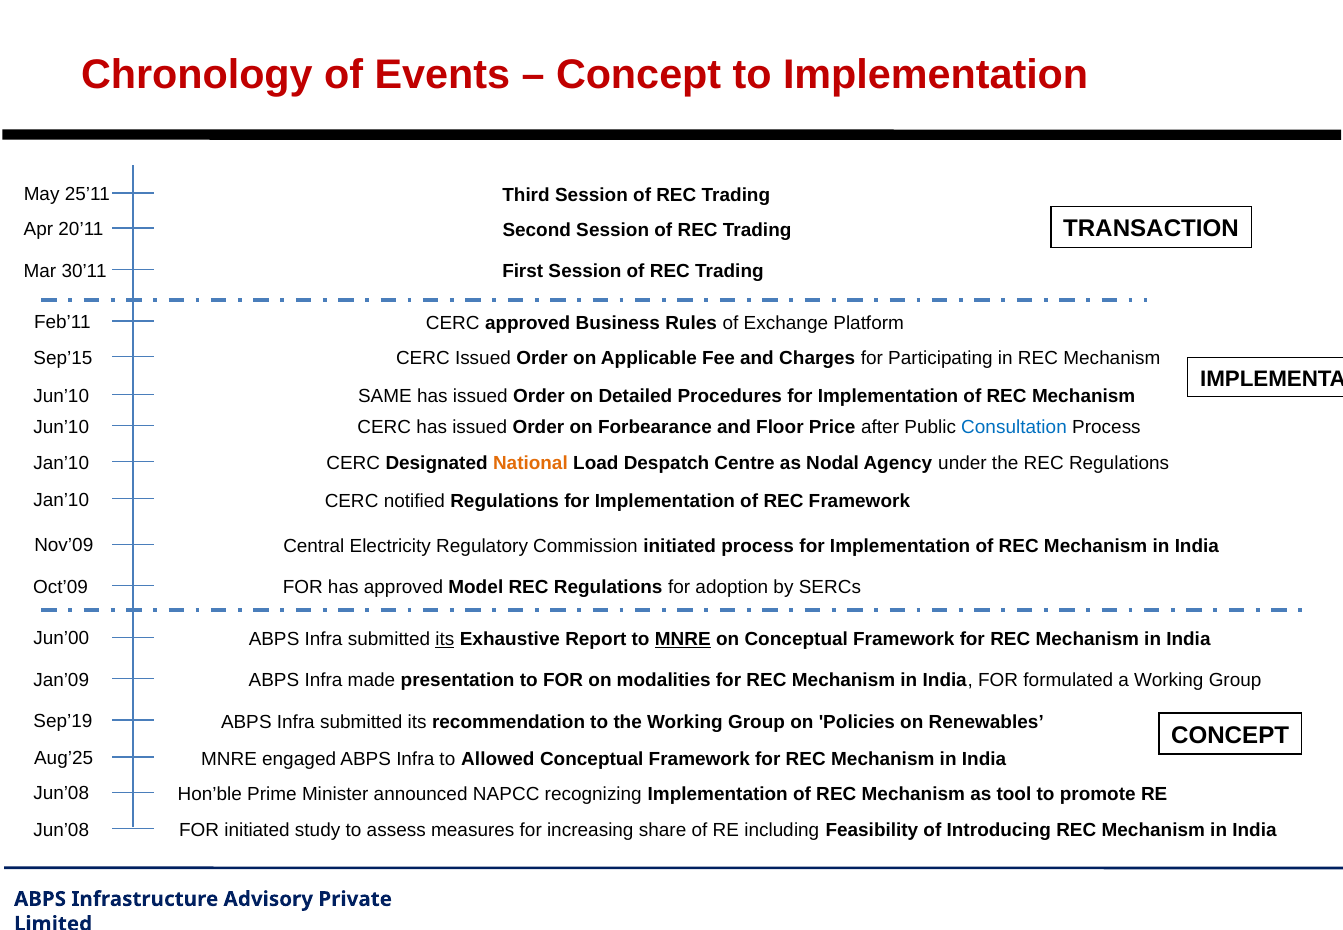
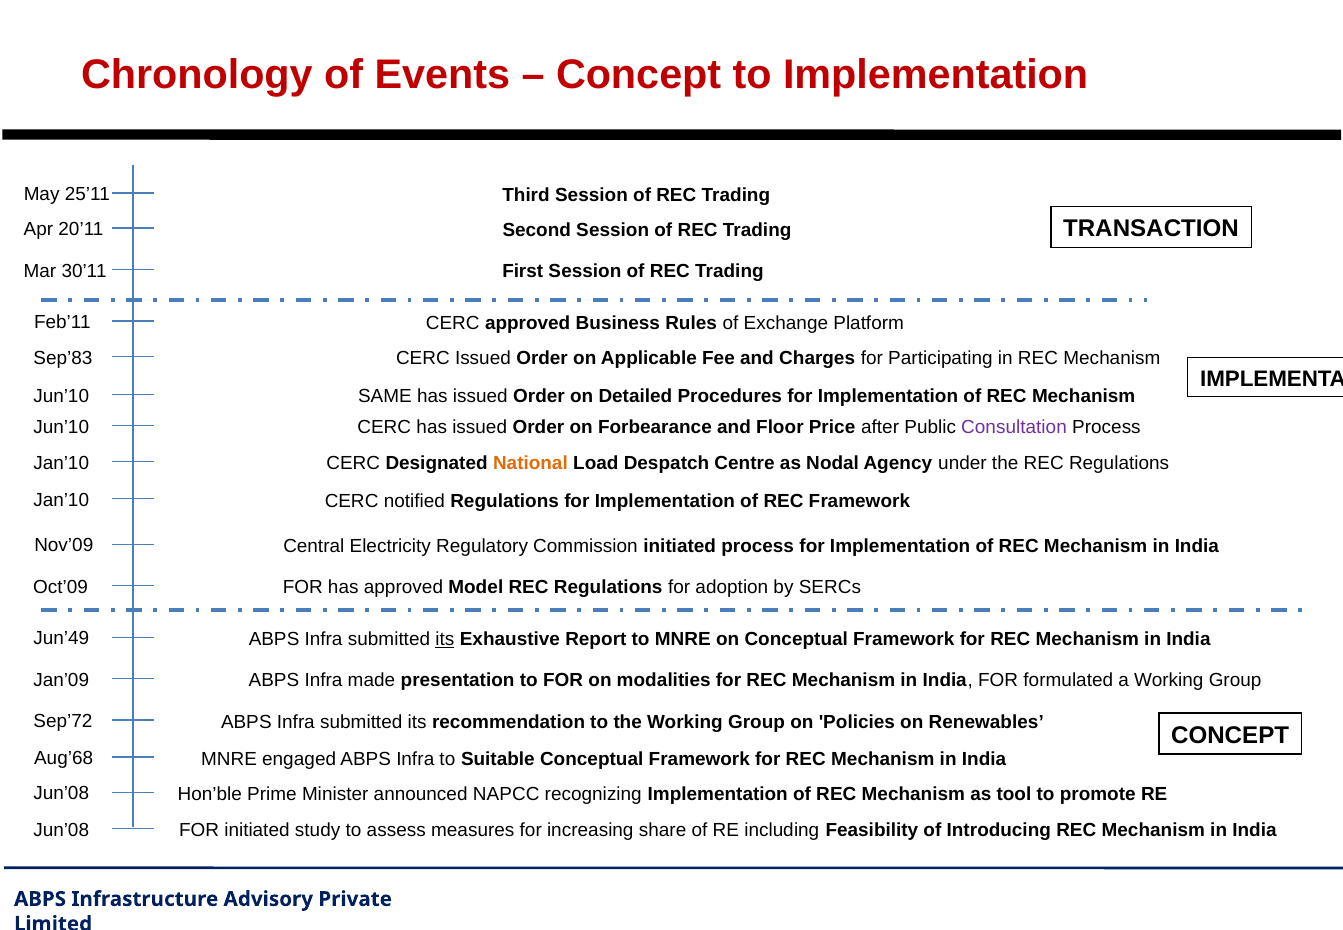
Sep’15: Sep’15 -> Sep’83
Consultation colour: blue -> purple
Jun’00: Jun’00 -> Jun’49
MNRE at (683, 639) underline: present -> none
Sep’19: Sep’19 -> Sep’72
Aug’25: Aug’25 -> Aug’68
Allowed: Allowed -> Suitable
